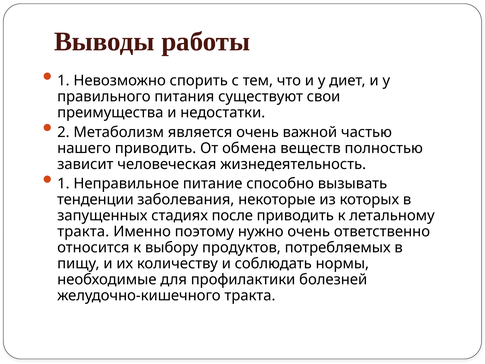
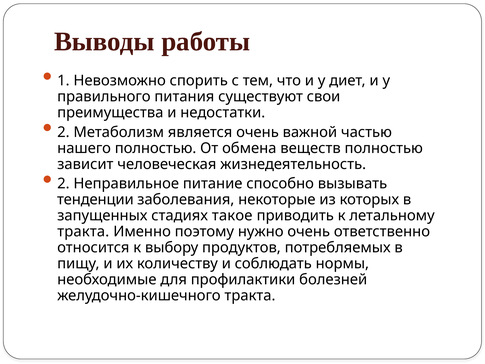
нашего приводить: приводить -> полностью
1 at (63, 184): 1 -> 2
после: после -> такое
